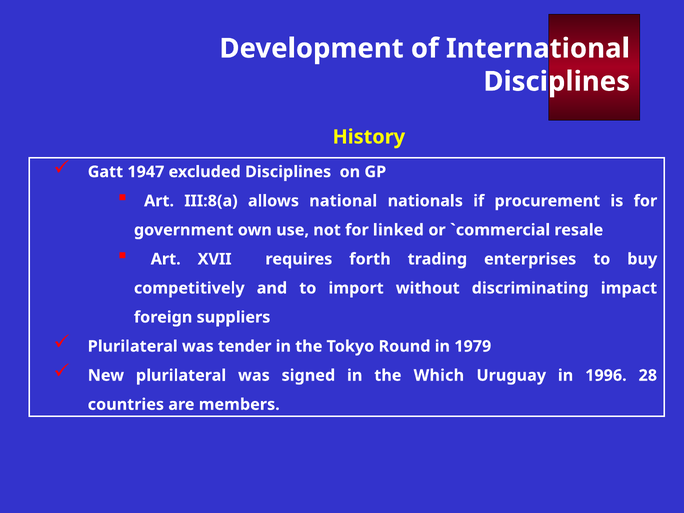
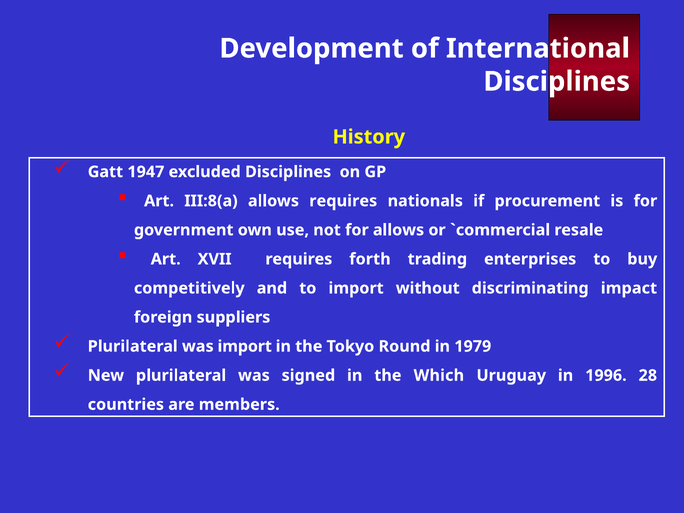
allows national: national -> requires
for linked: linked -> allows
was tender: tender -> import
